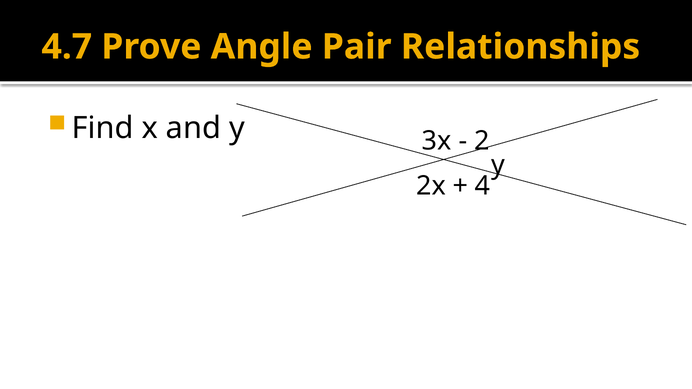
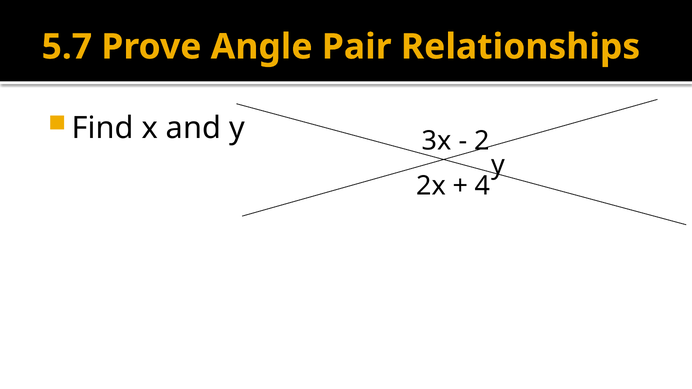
4.7: 4.7 -> 5.7
